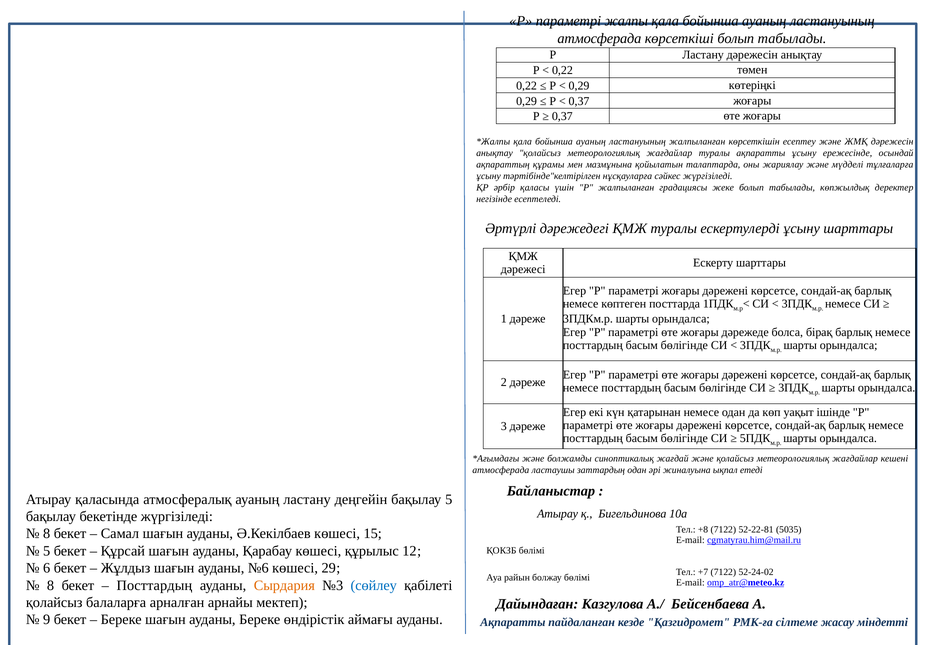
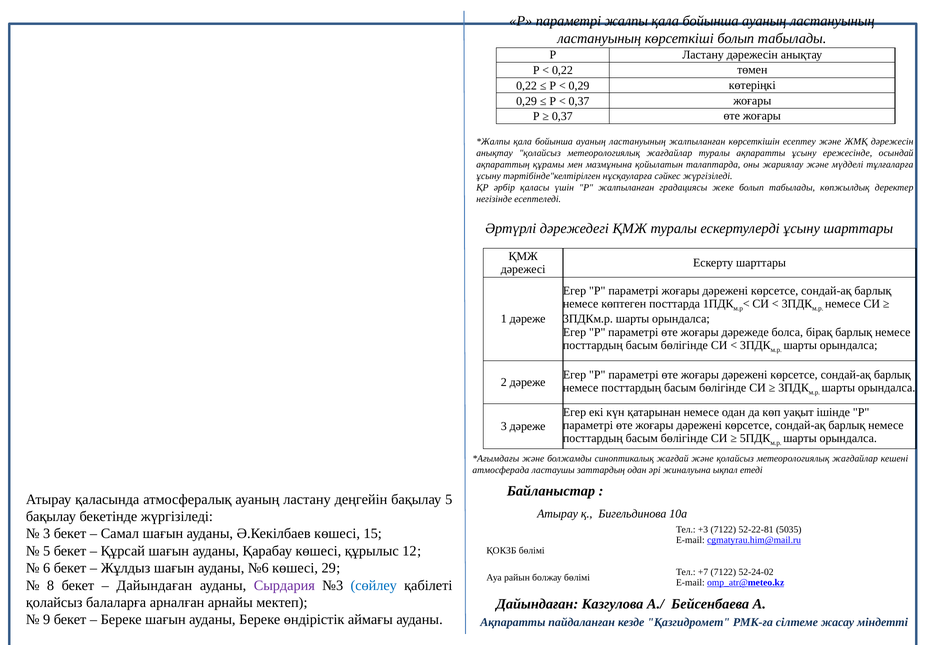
атмосферада at (599, 38): атмосферада -> ластануының
+8: +8 -> +3
8 at (47, 533): 8 -> 3
Посттардың at (154, 585): Посттардың -> Дайындаған
Сырдария colour: orange -> purple
